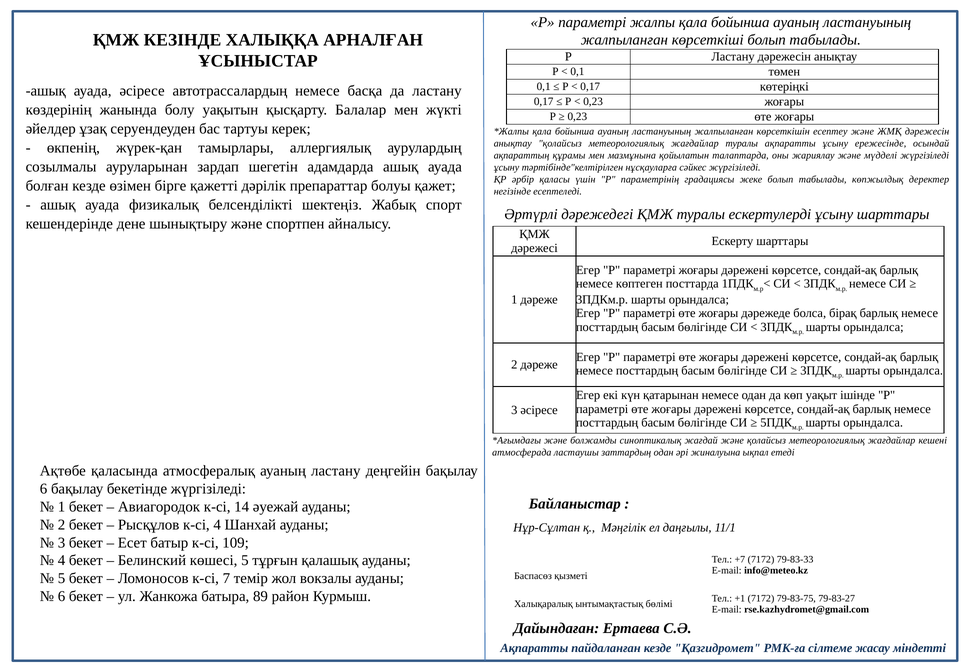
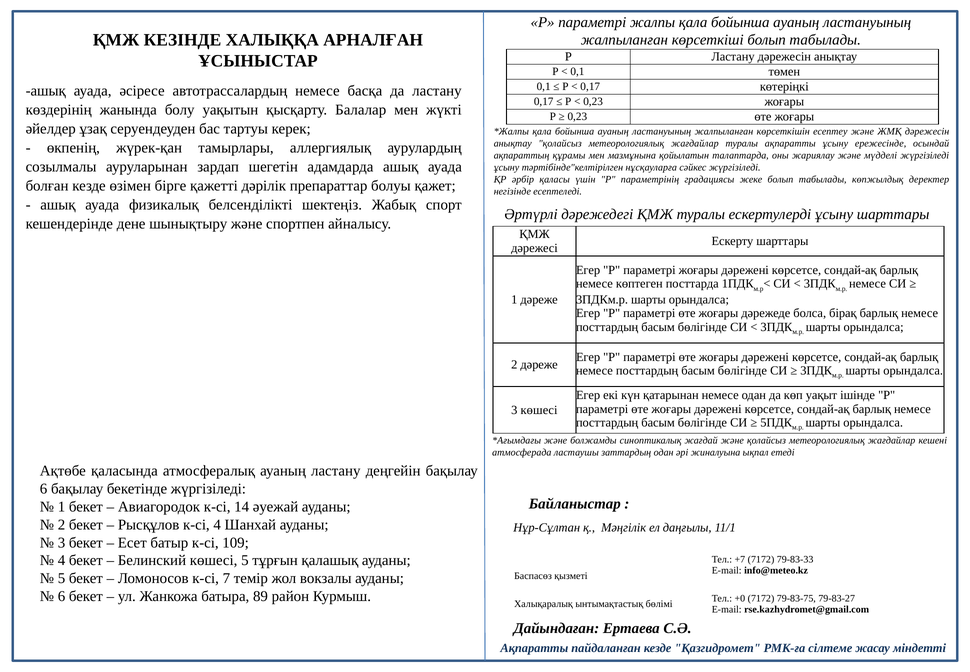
3 әсіресе: әсіресе -> көшесі
+1: +1 -> +0
